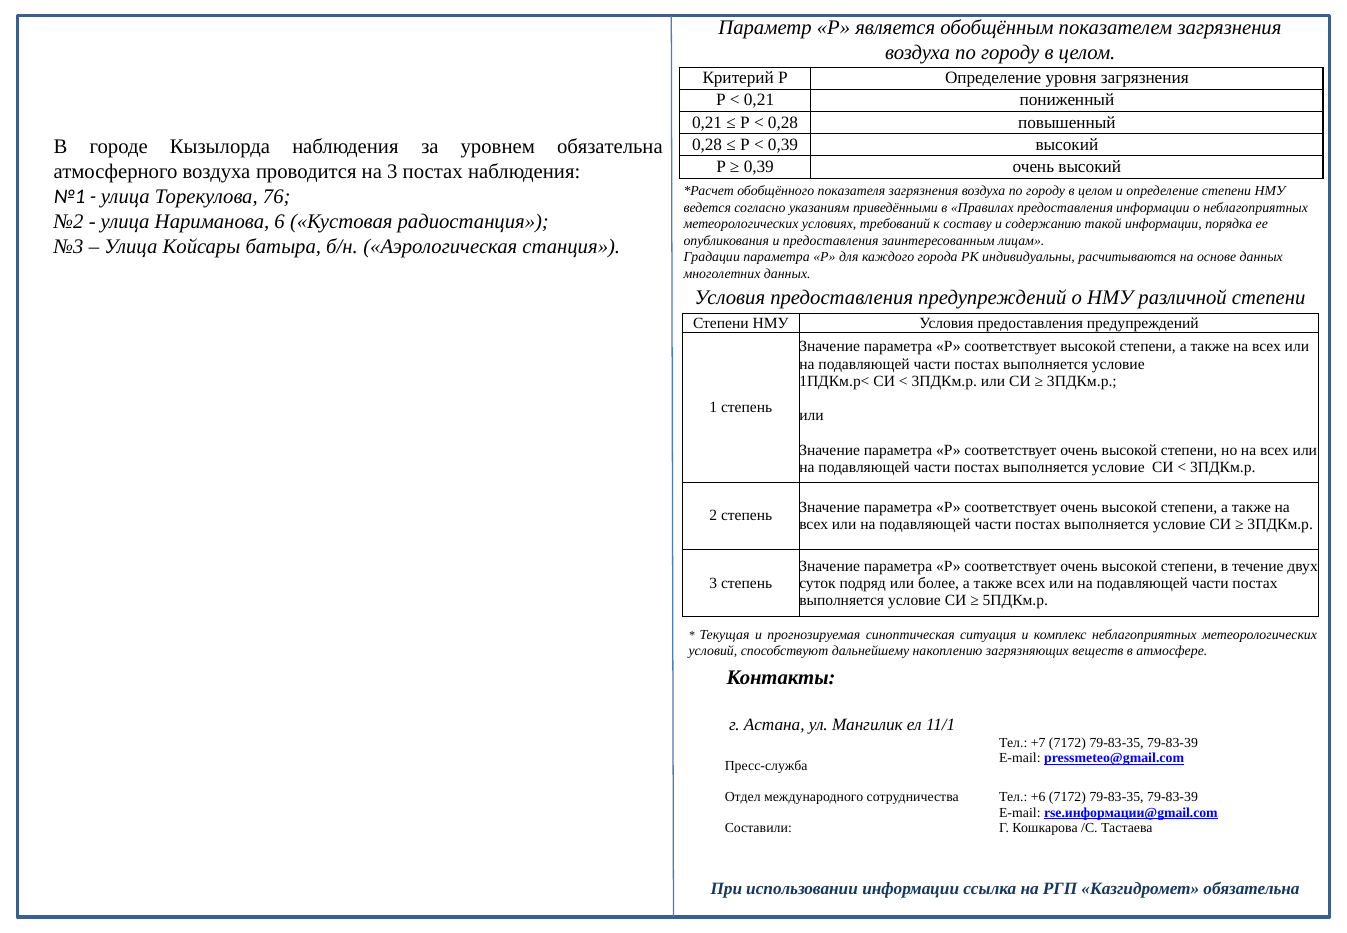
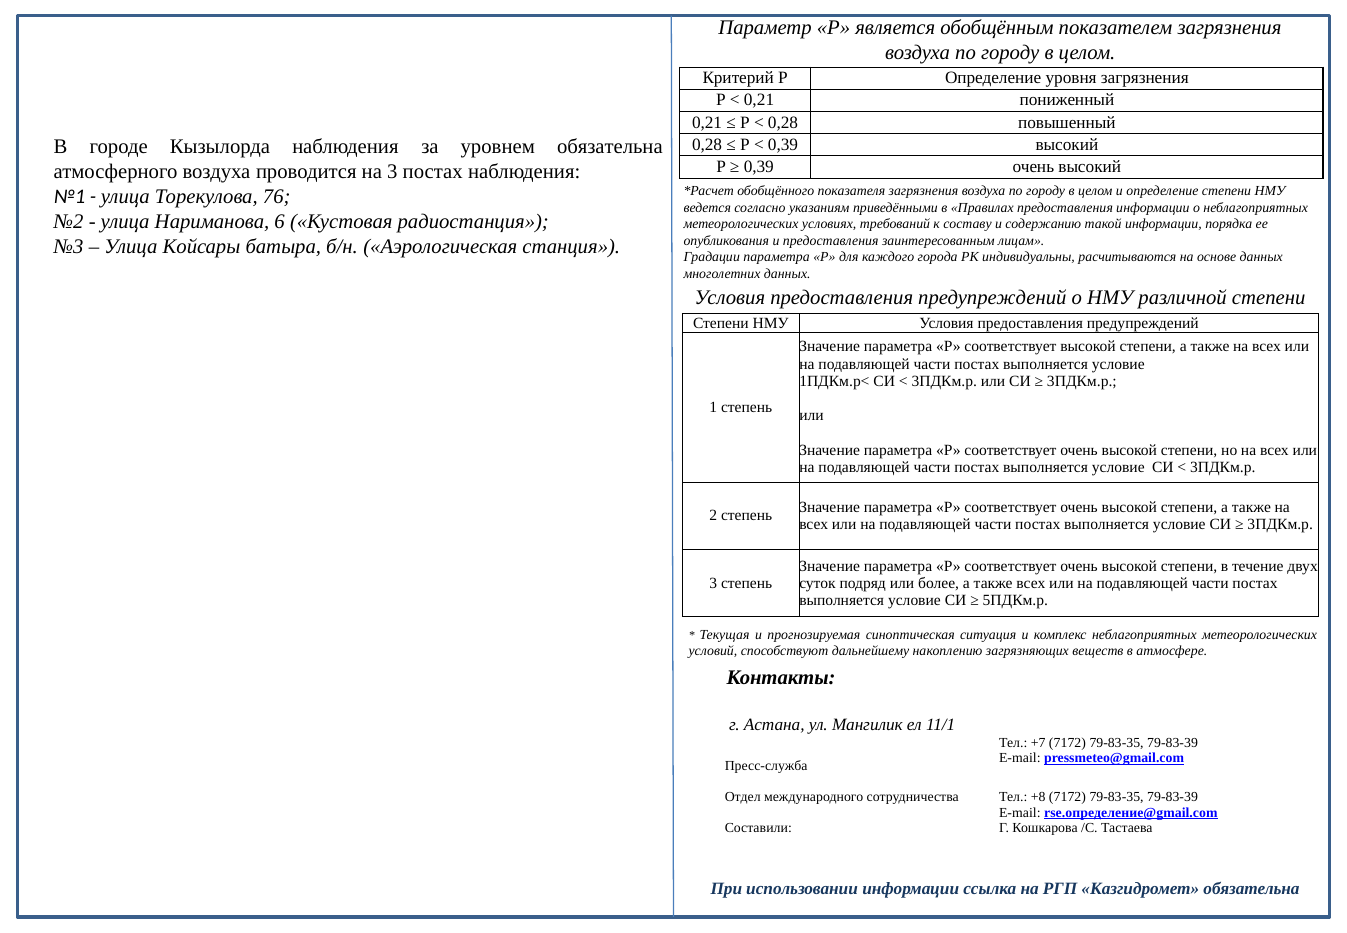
+6: +6 -> +8
rse.информации@gmail.com: rse.информации@gmail.com -> rse.определение@gmail.com
